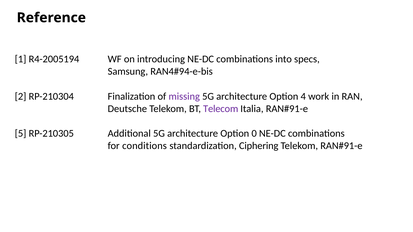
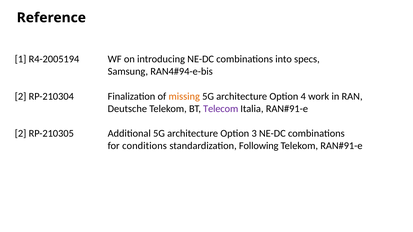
missing colour: purple -> orange
5 at (21, 134): 5 -> 2
0: 0 -> 3
Ciphering: Ciphering -> Following
